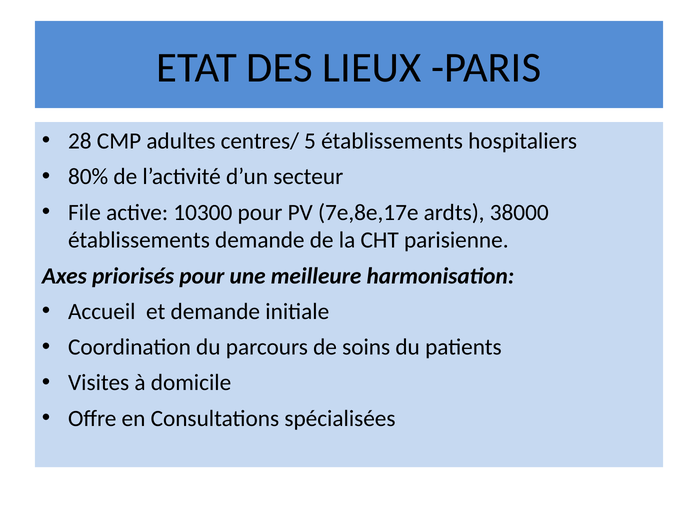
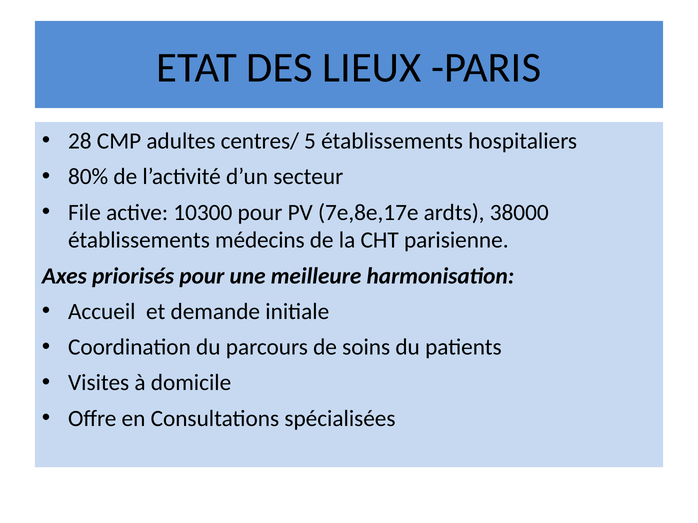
établissements demande: demande -> médecins
